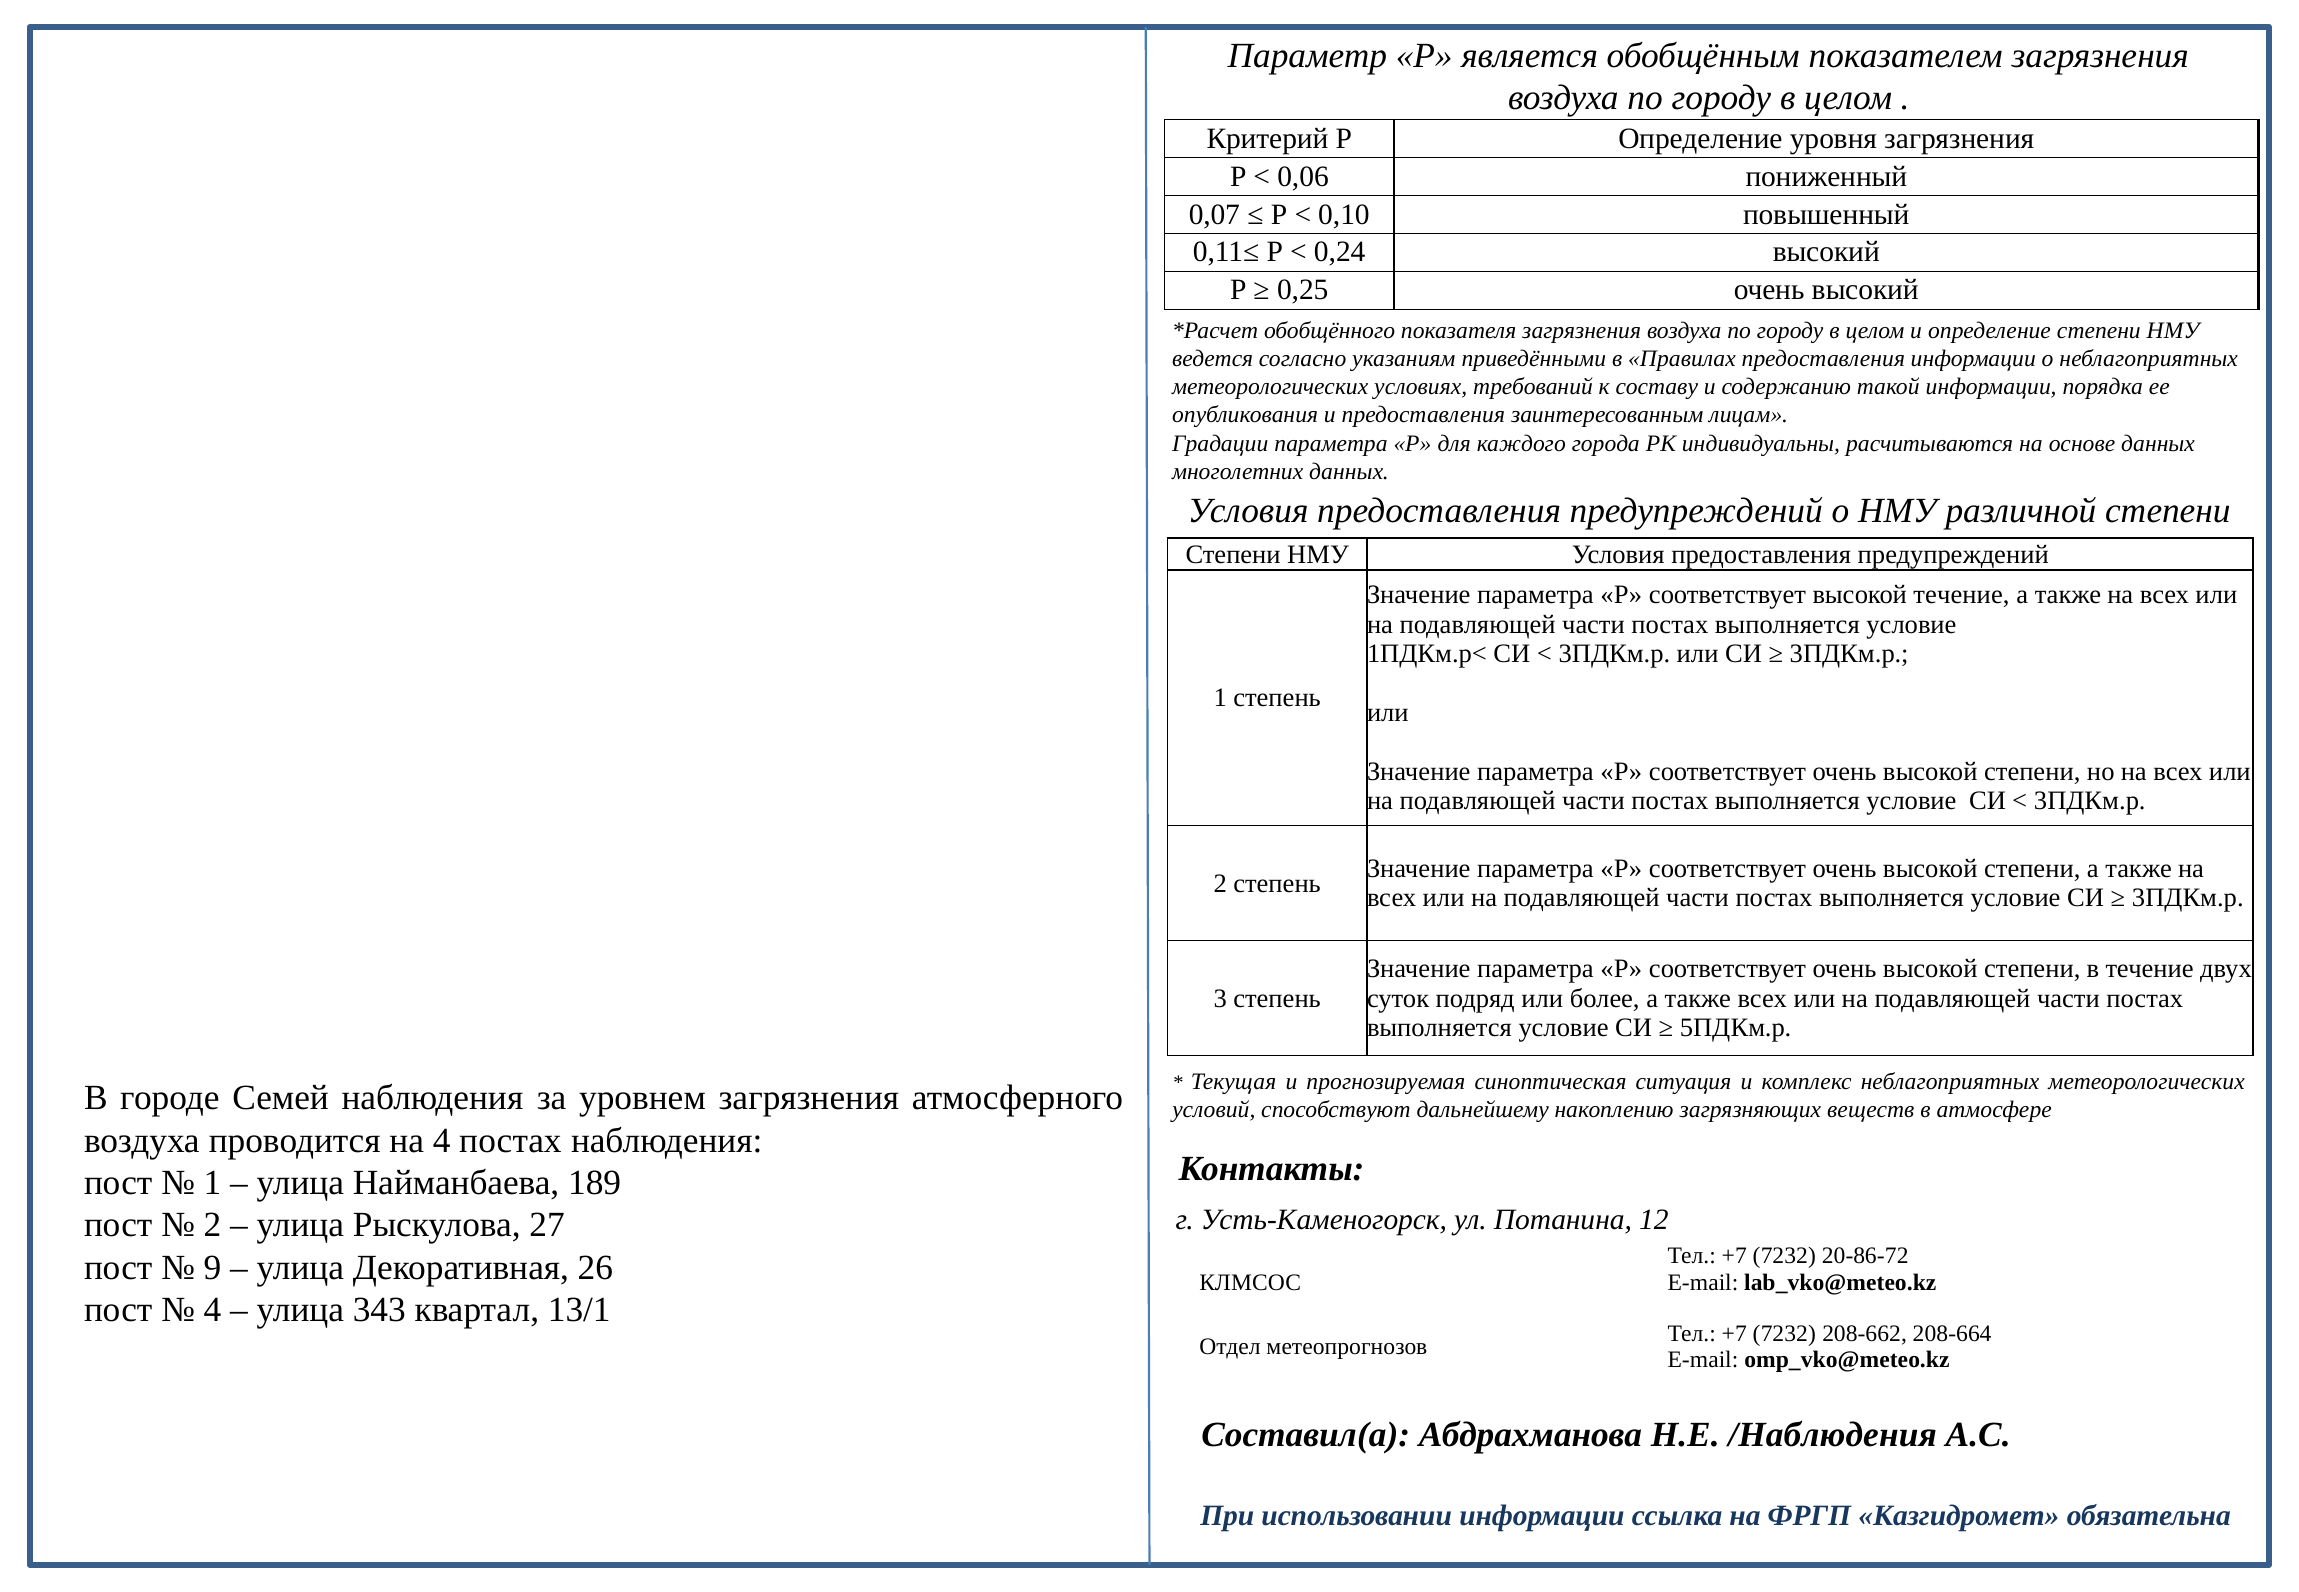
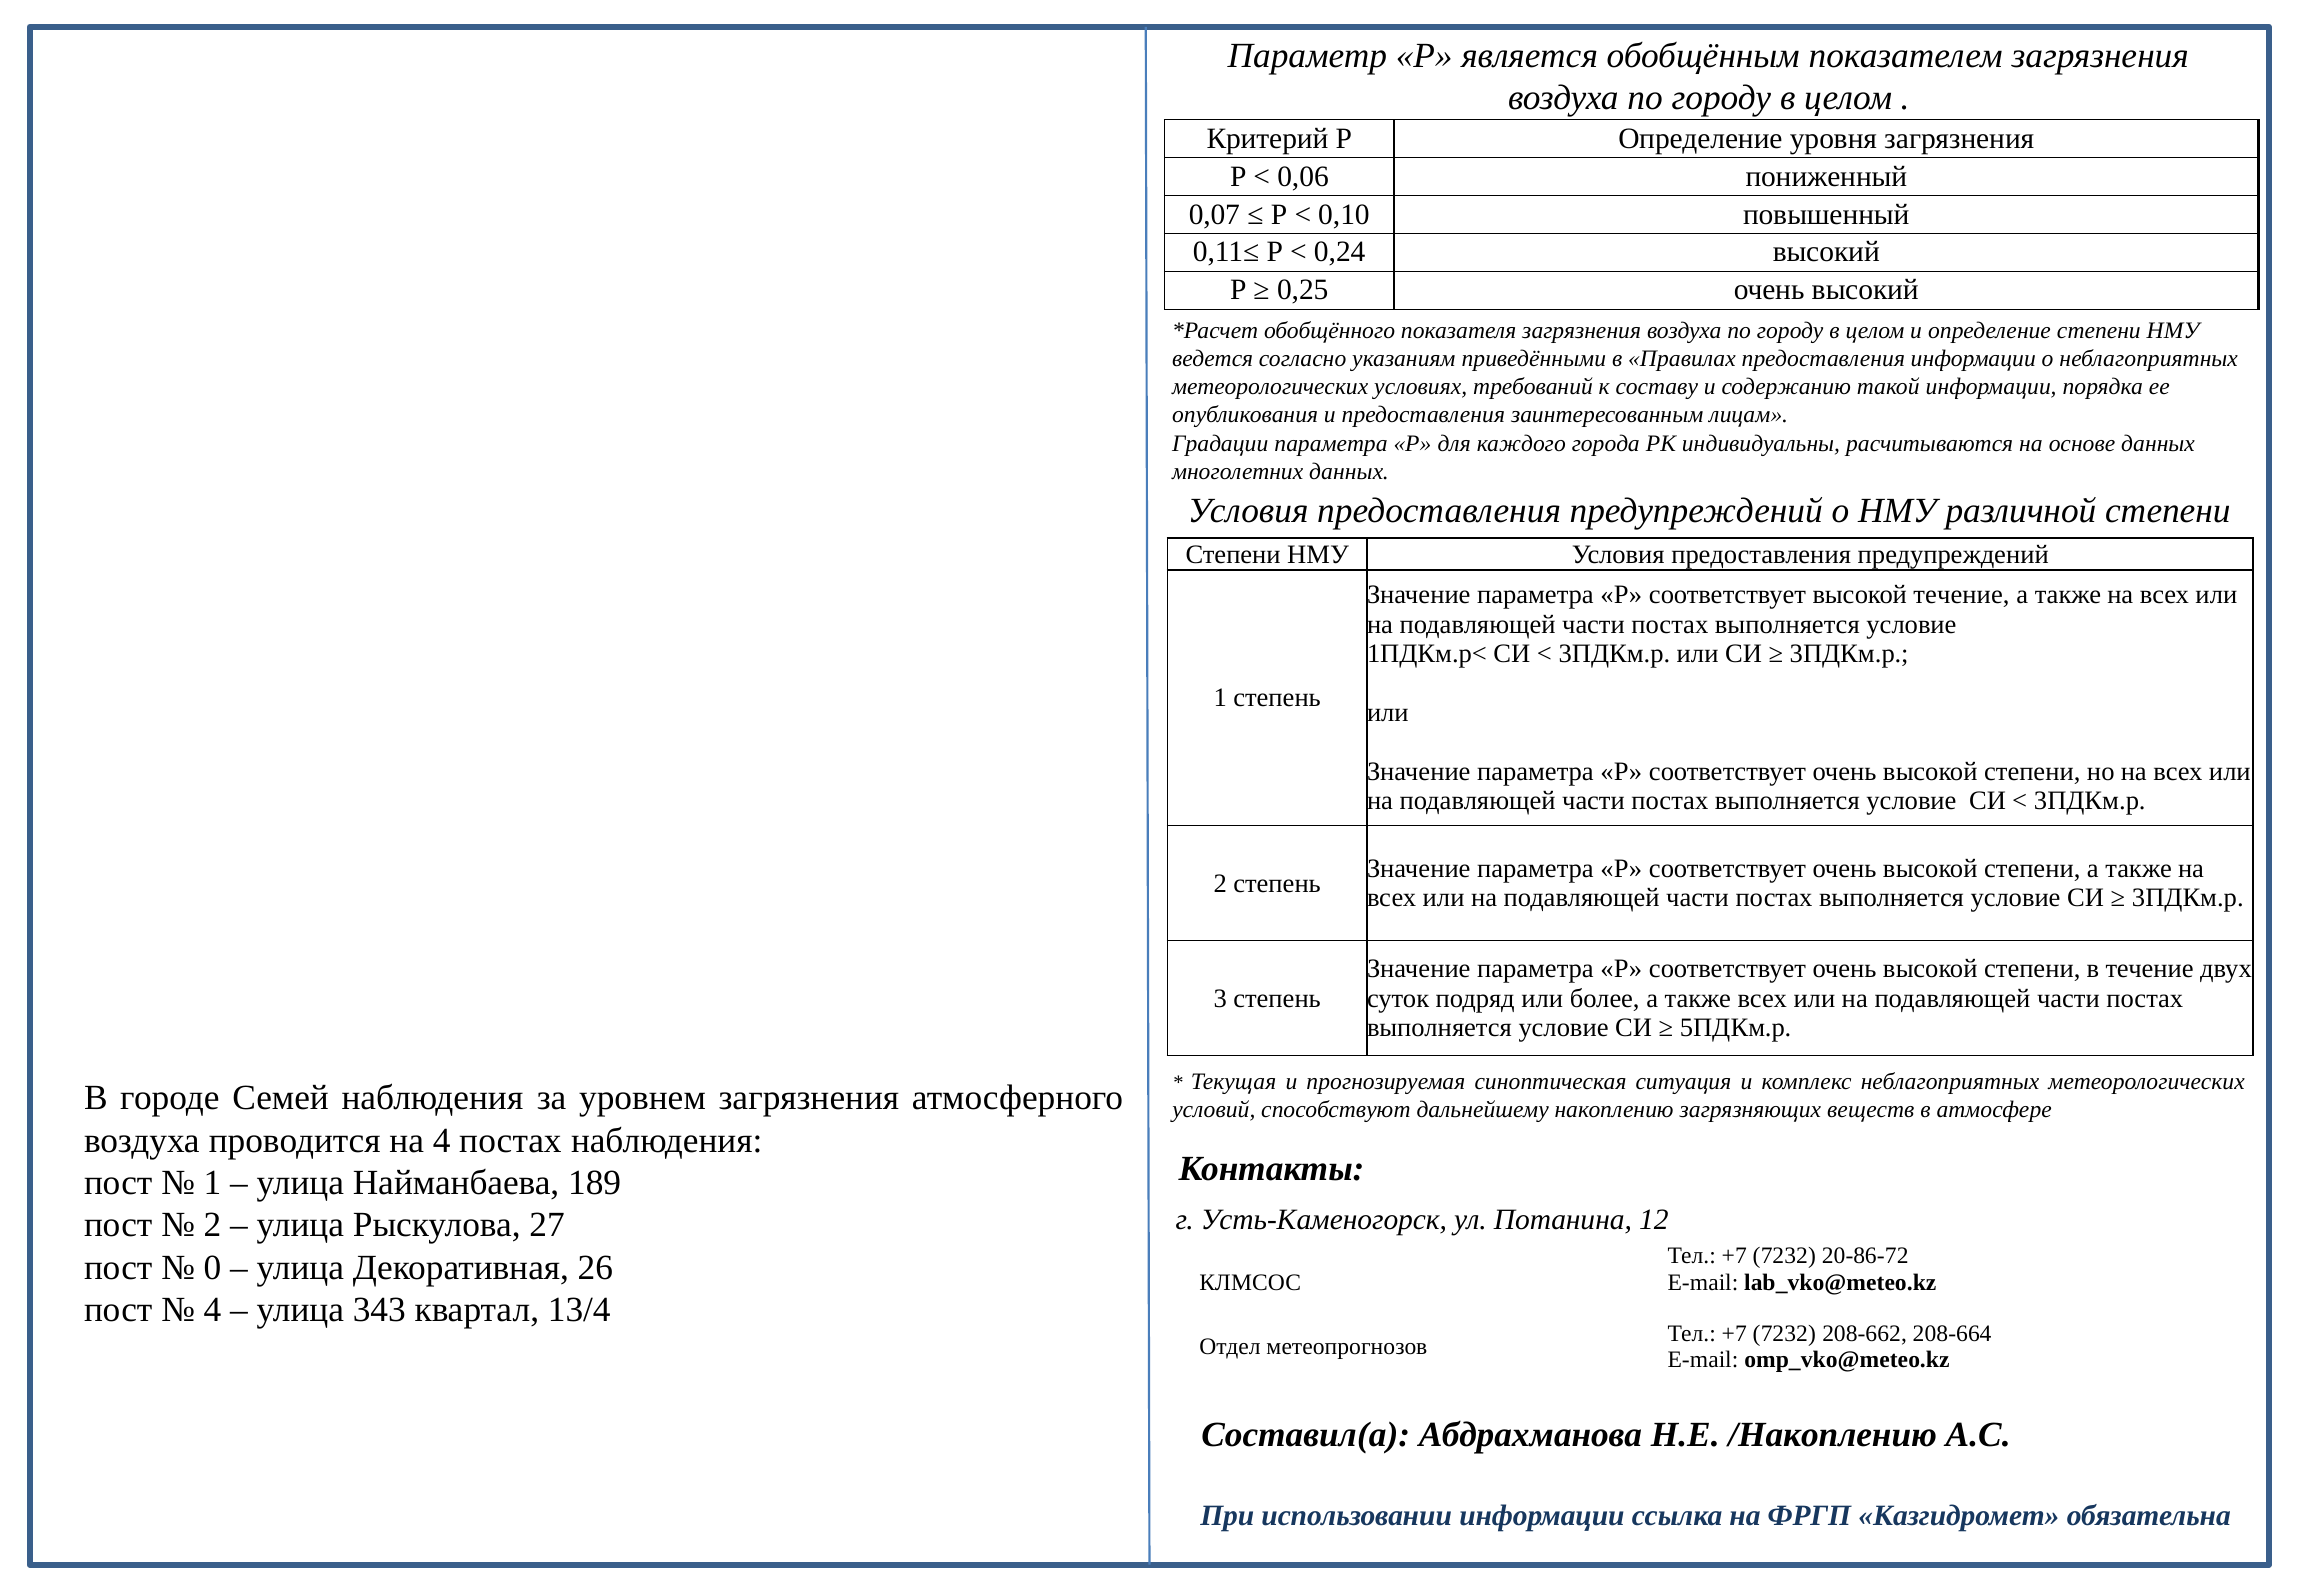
9: 9 -> 0
13/1: 13/1 -> 13/4
/Наблюдения: /Наблюдения -> /Накоплению
